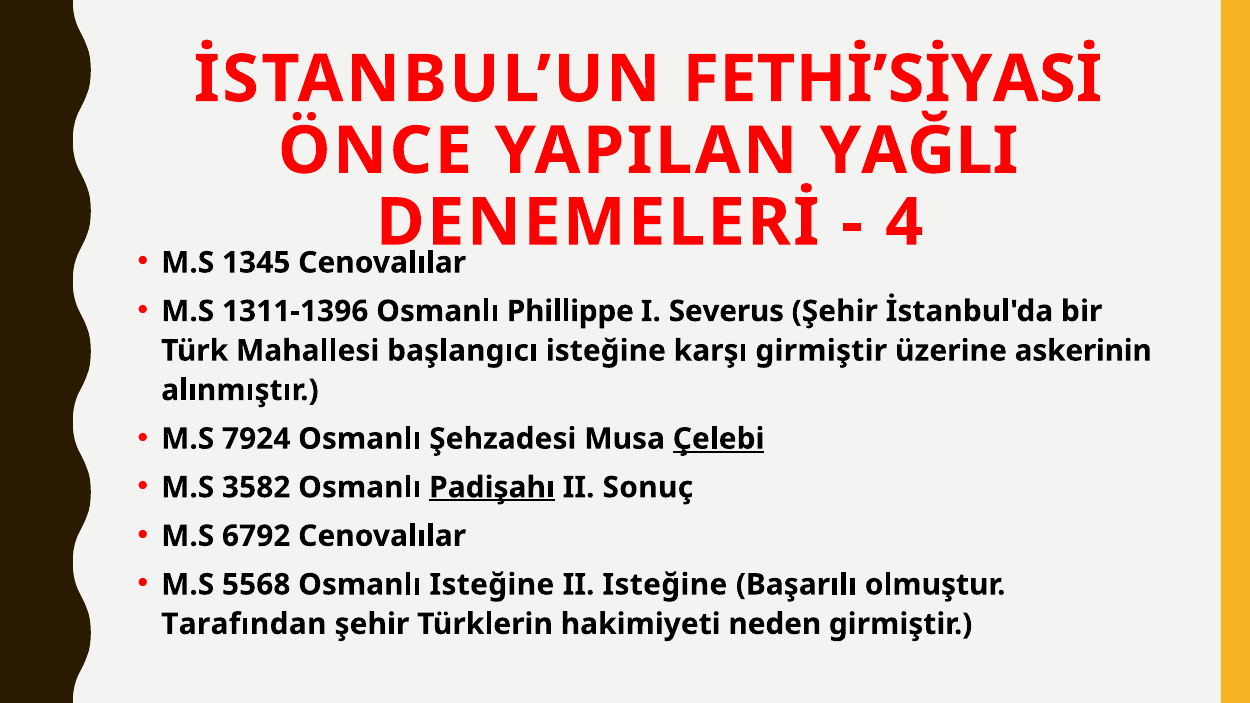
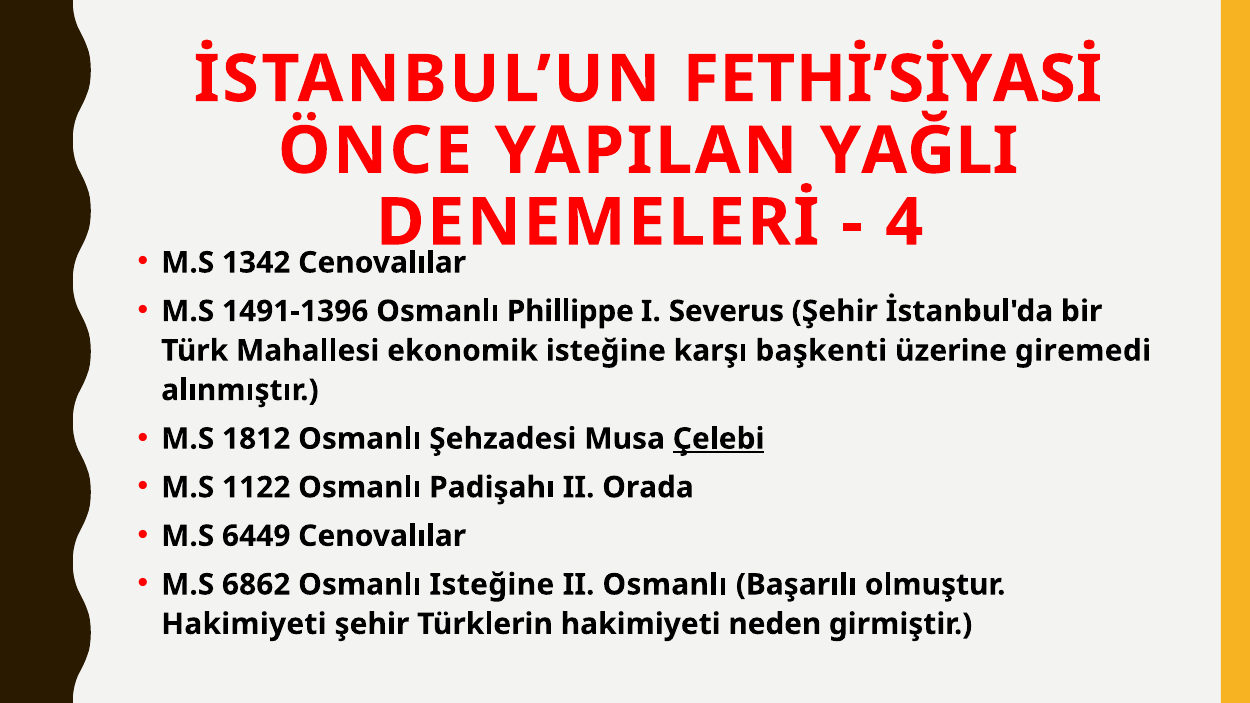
1345: 1345 -> 1342
1311-1396: 1311-1396 -> 1491-1396
başlangıcı: başlangıcı -> ekonomik
karşı girmiştir: girmiştir -> başkenti
askerinin: askerinin -> giremedi
7924: 7924 -> 1812
3582: 3582 -> 1122
Padişahı underline: present -> none
Sonuç: Sonuç -> Orada
6792: 6792 -> 6449
5568: 5568 -> 6862
II Isteğine: Isteğine -> Osmanlı
Tarafından at (244, 624): Tarafından -> Hakimiyeti
